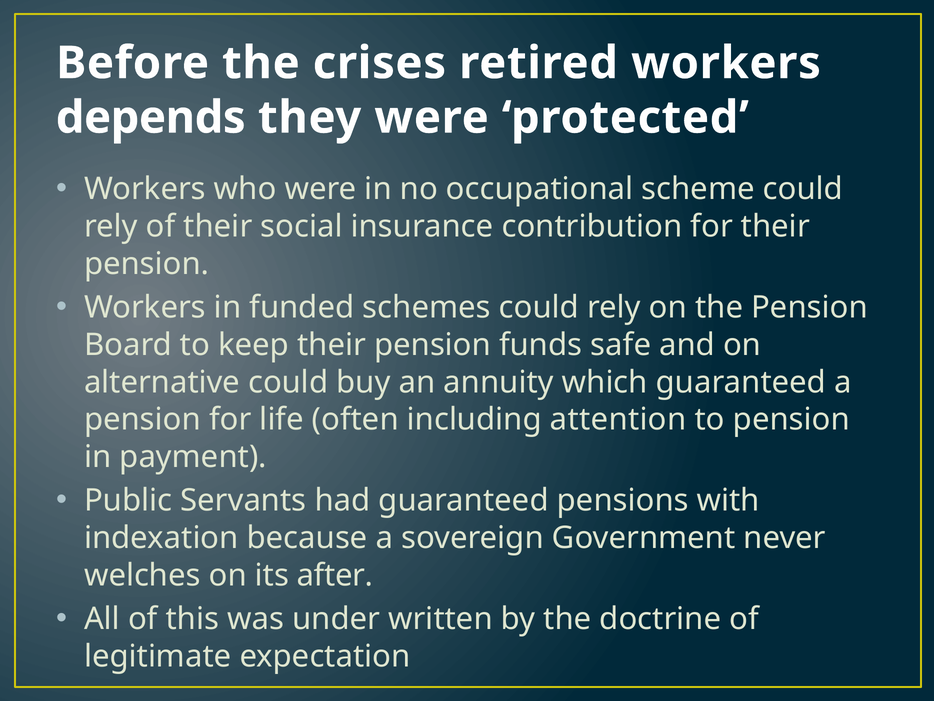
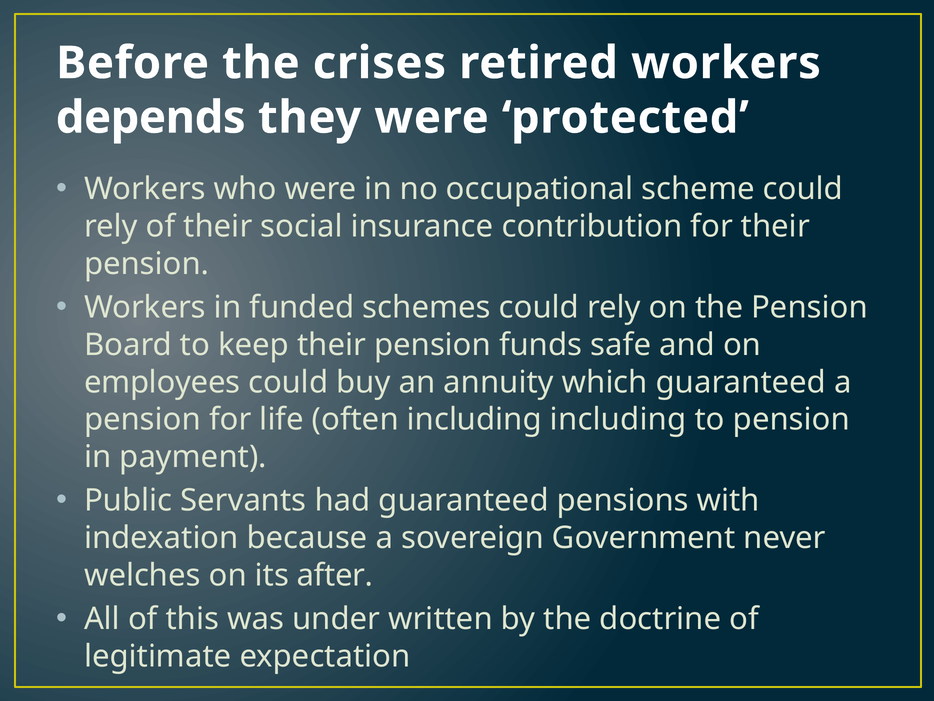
alternative: alternative -> employees
including attention: attention -> including
